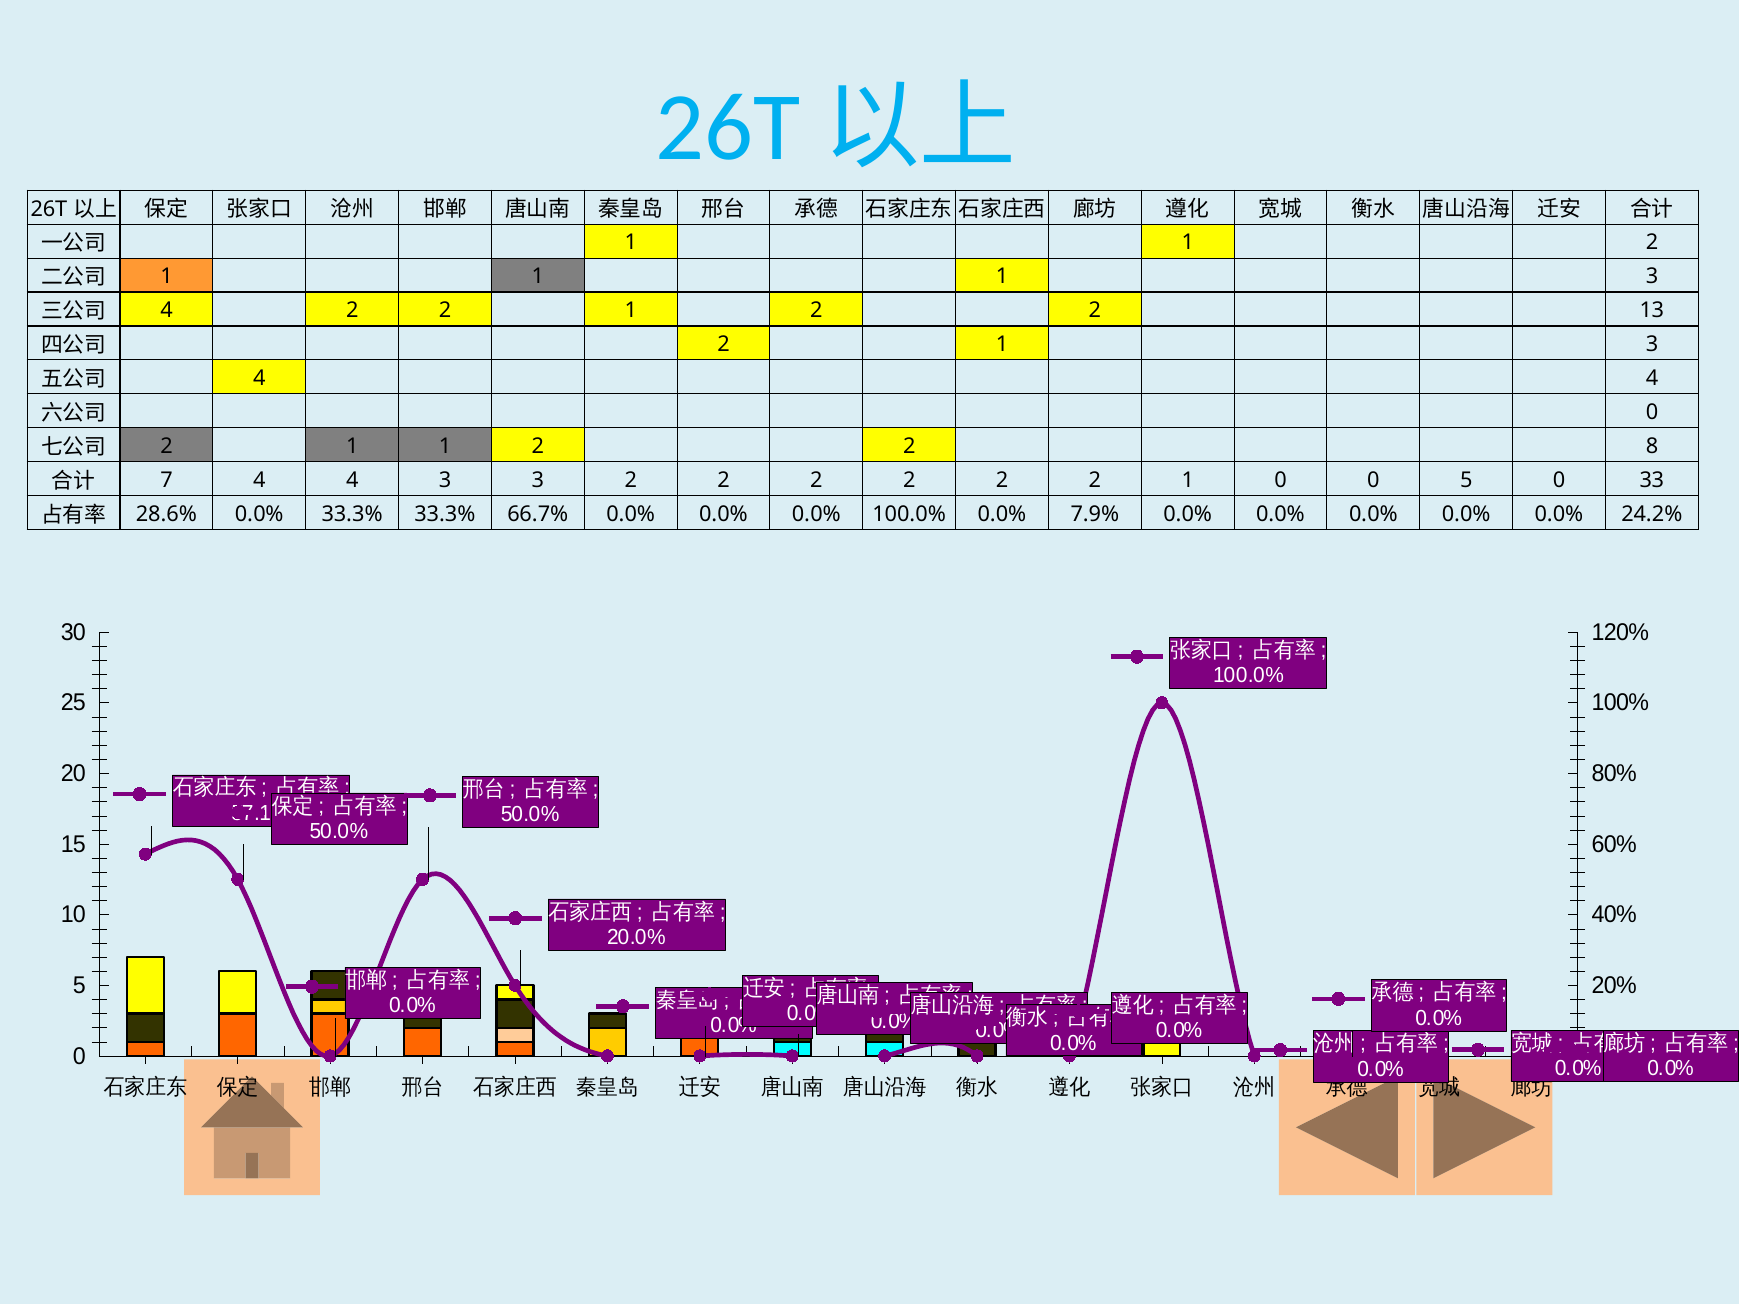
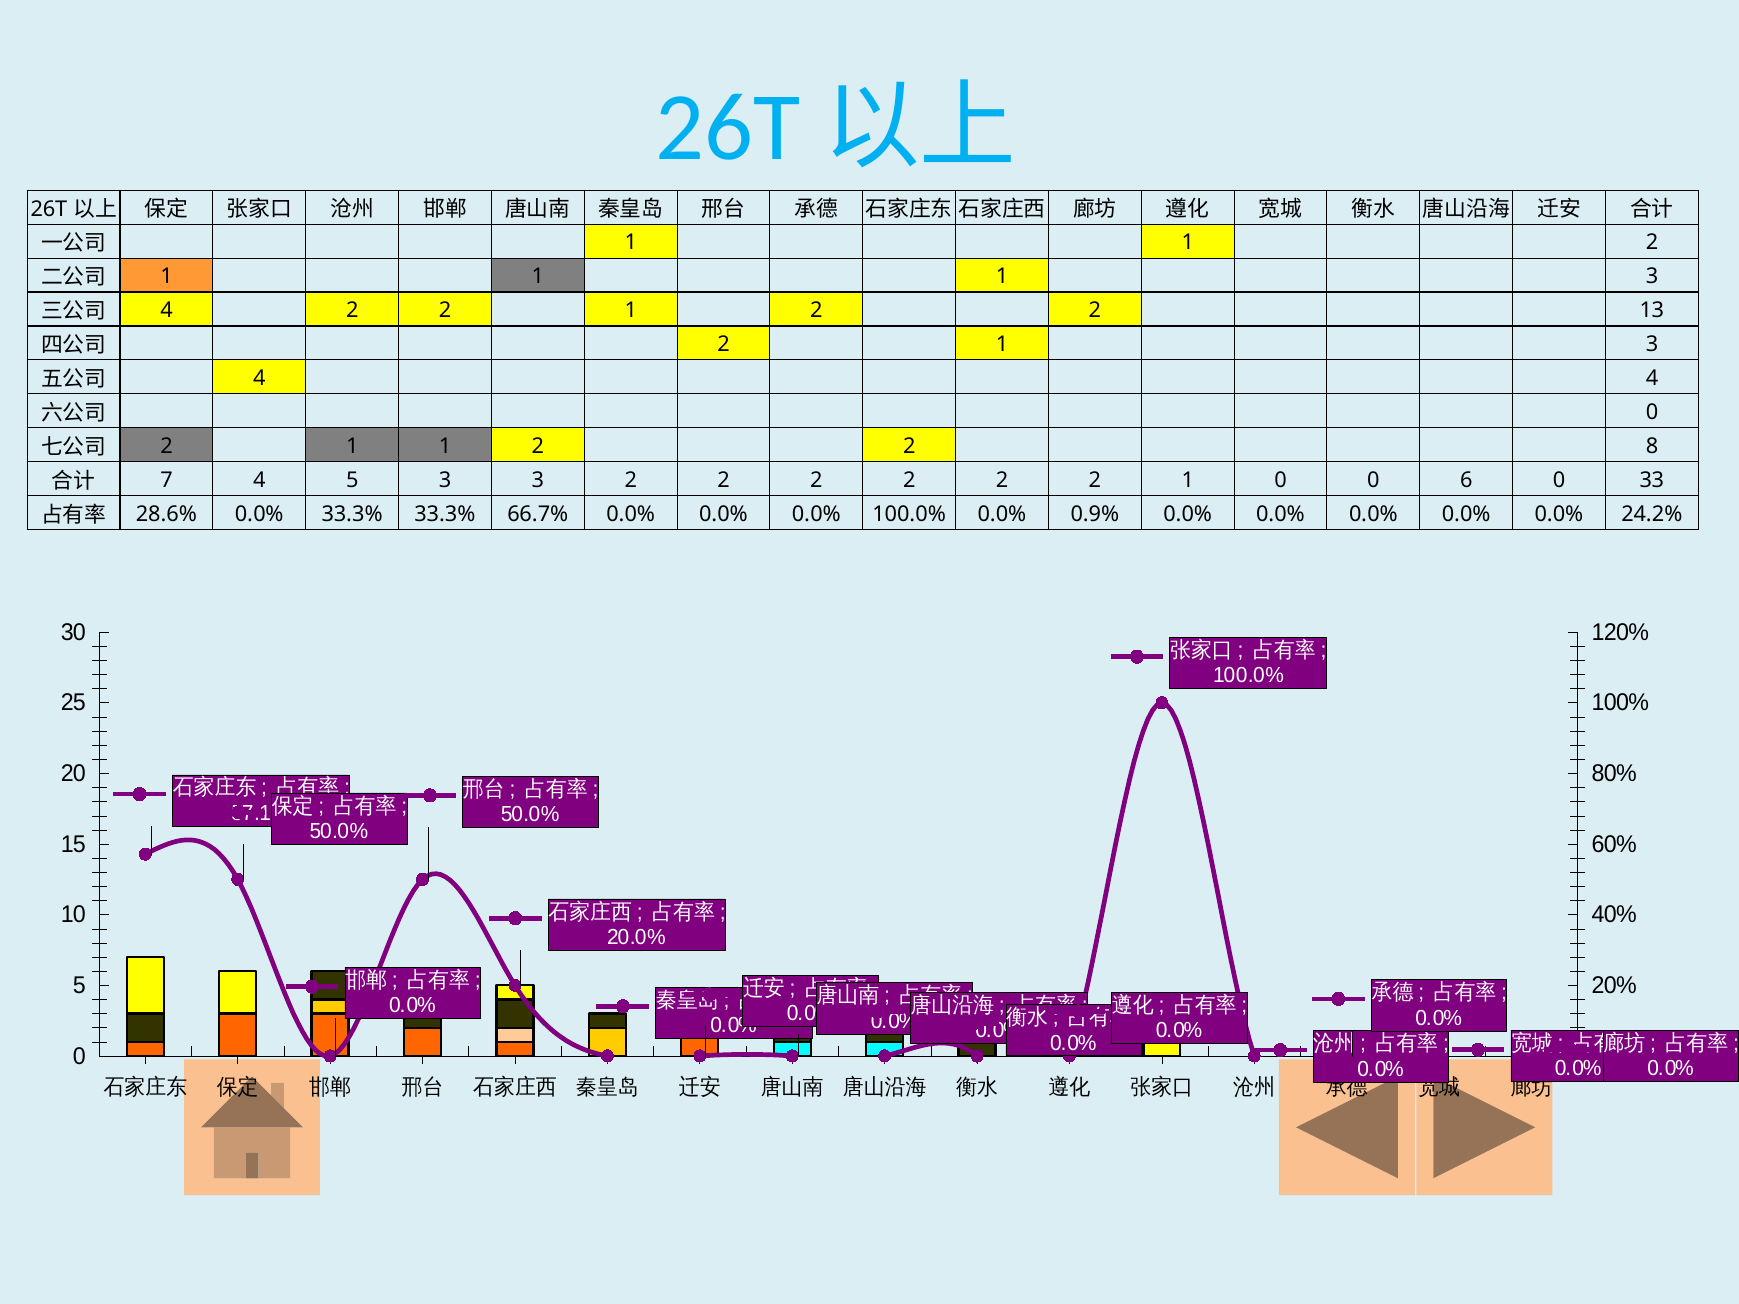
7 4 4: 4 -> 5
0 0 5: 5 -> 6
7.9%: 7.9% -> 0.9%
